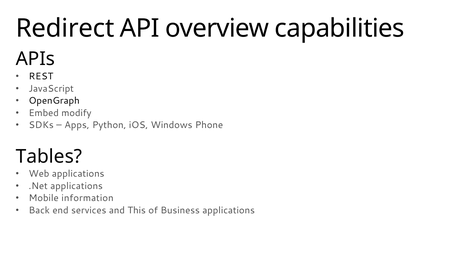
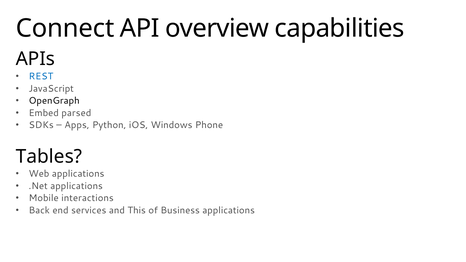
Redirect: Redirect -> Connect
REST colour: black -> blue
modify: modify -> parsed
information: information -> interactions
